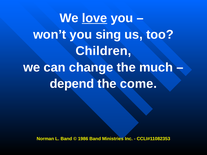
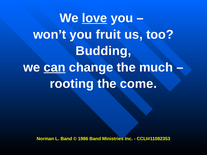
sing: sing -> fruit
Children: Children -> Budding
can underline: none -> present
depend: depend -> rooting
